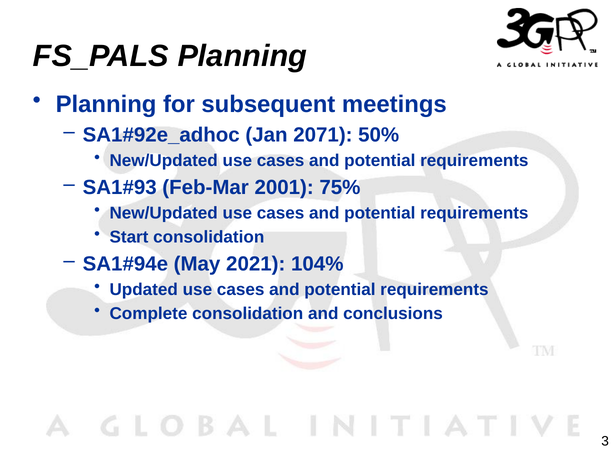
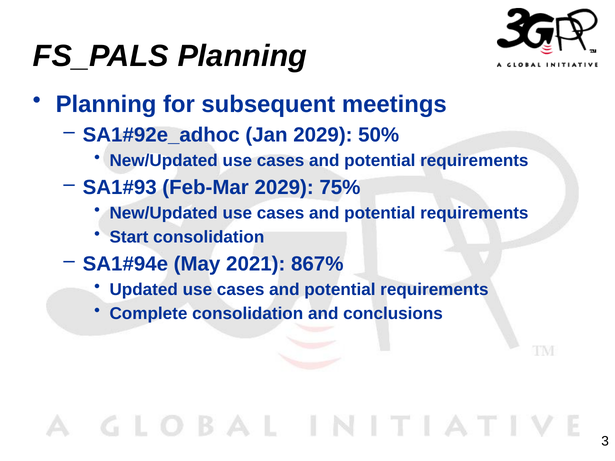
Jan 2071: 2071 -> 2029
Feb-Mar 2001: 2001 -> 2029
104%: 104% -> 867%
